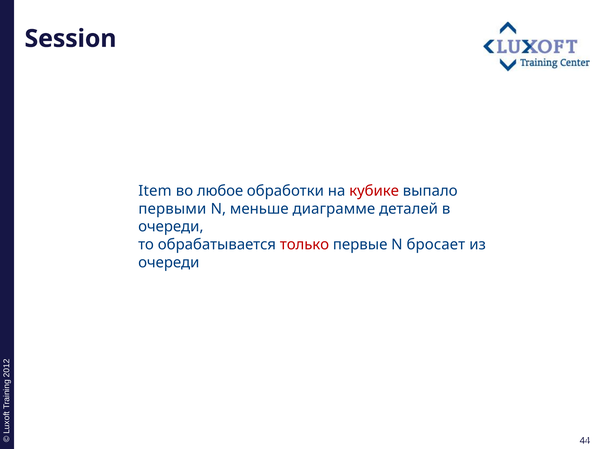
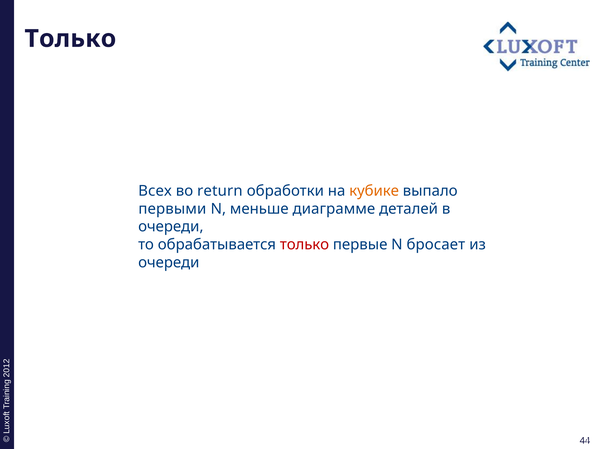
Session at (71, 39): Session -> Только
Item: Item -> Всех
любое: любое -> return
кубике colour: red -> orange
